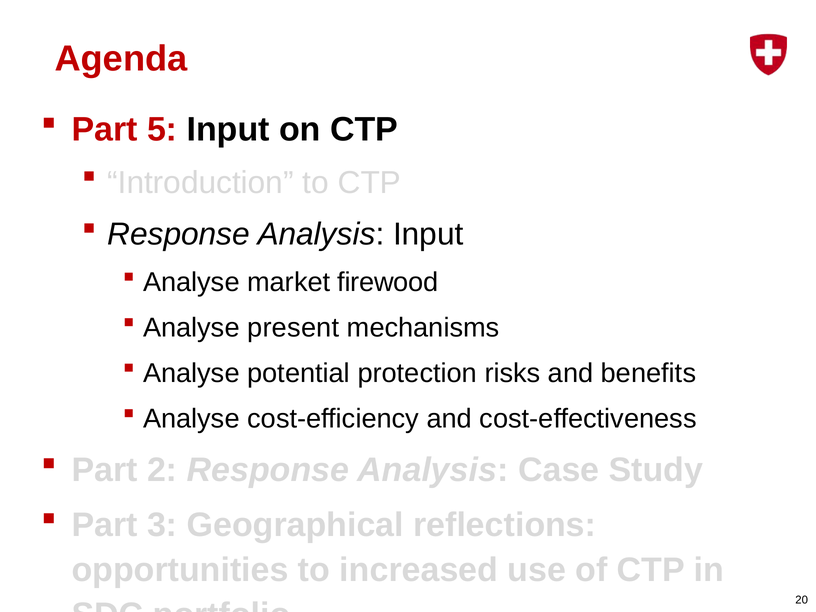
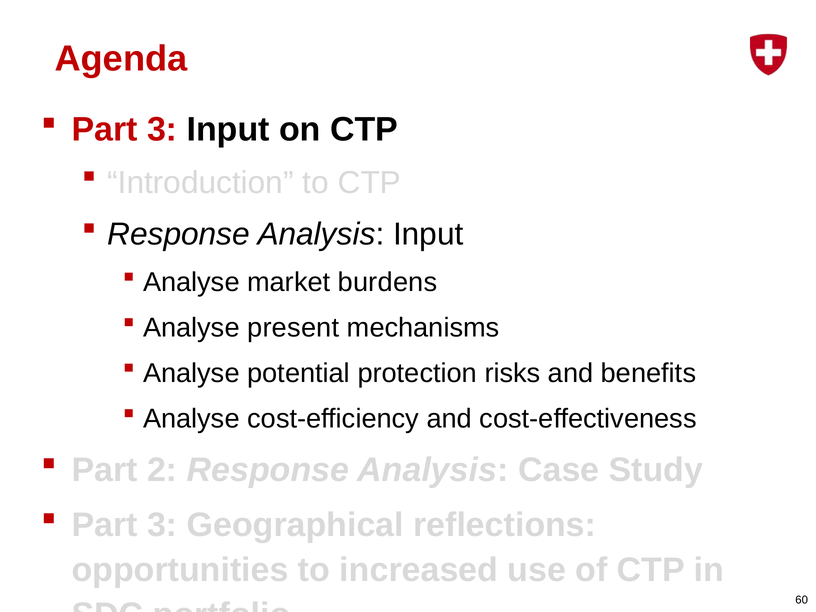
5 at (162, 130): 5 -> 3
firewood: firewood -> burdens
20: 20 -> 60
